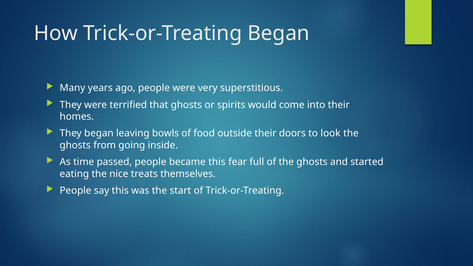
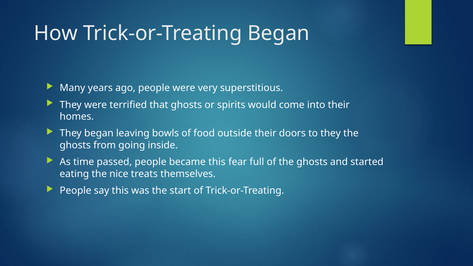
to look: look -> they
